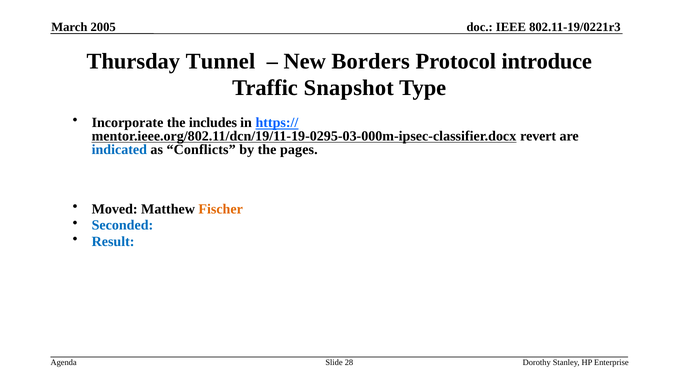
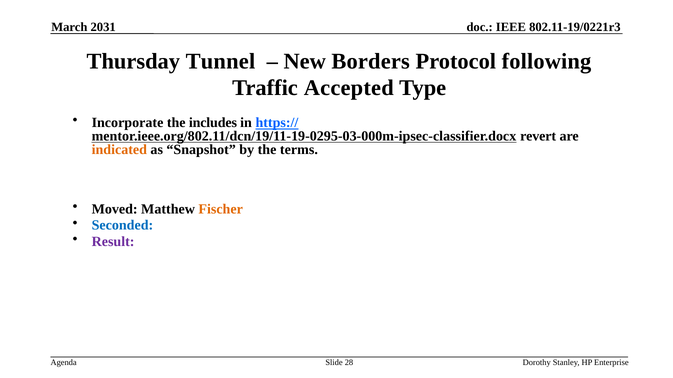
2005: 2005 -> 2031
introduce: introduce -> following
Snapshot: Snapshot -> Accepted
indicated colour: blue -> orange
Conflicts: Conflicts -> Snapshot
pages: pages -> terms
Result colour: blue -> purple
